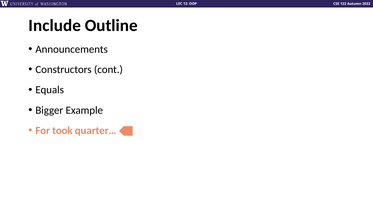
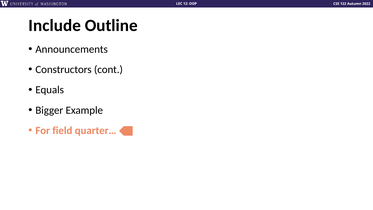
took: took -> field
